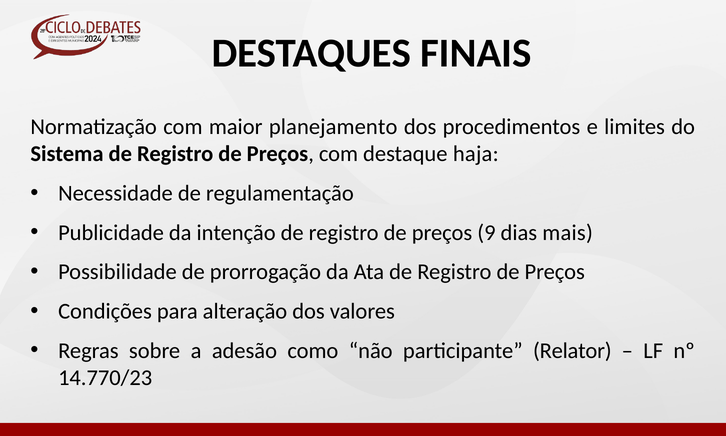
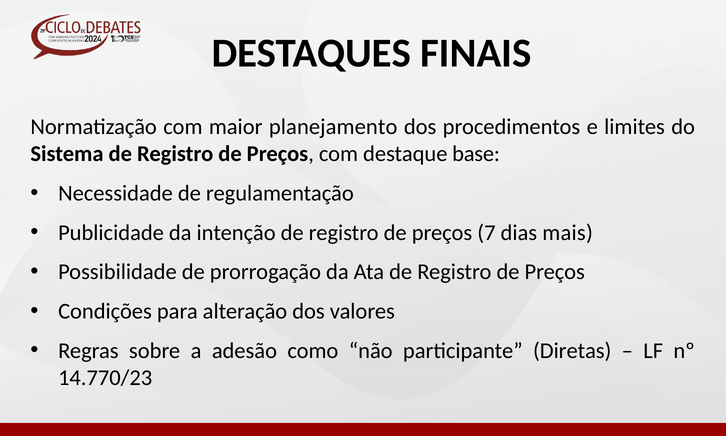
haja: haja -> base
9: 9 -> 7
Relator: Relator -> Diretas
